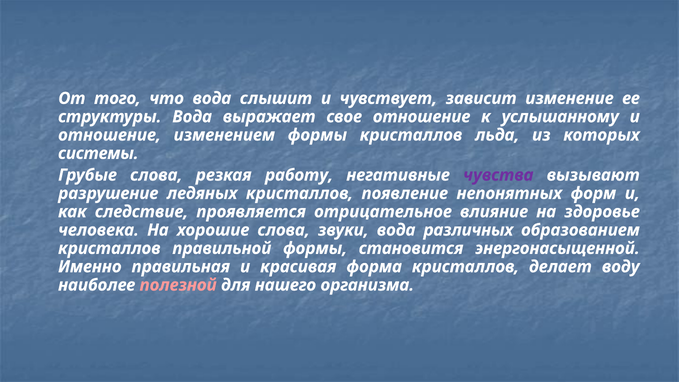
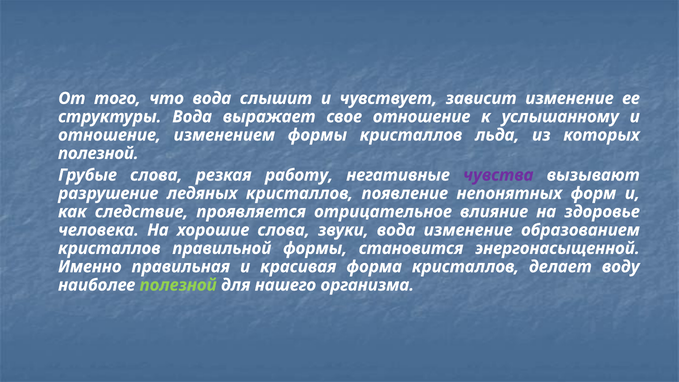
системы at (98, 153): системы -> полезной
вода различных: различных -> изменение
полезной at (178, 285) colour: pink -> light green
